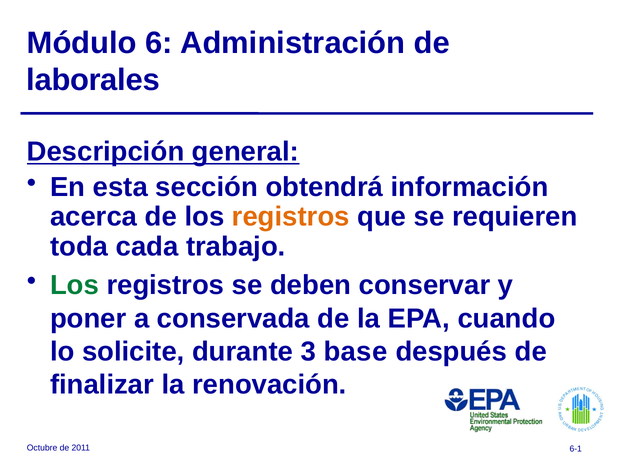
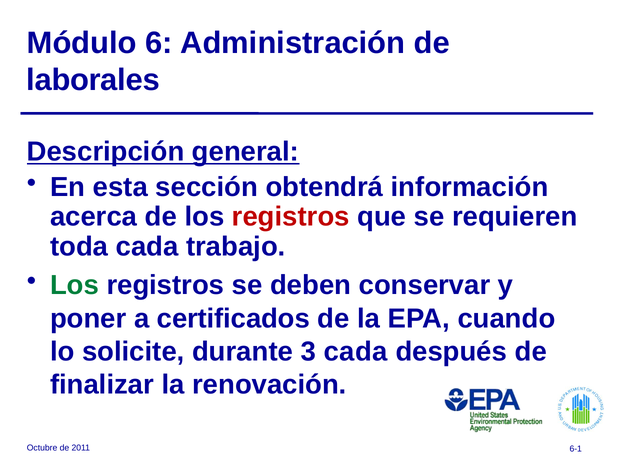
registros at (291, 217) colour: orange -> red
conservada: conservada -> certificados
3 base: base -> cada
